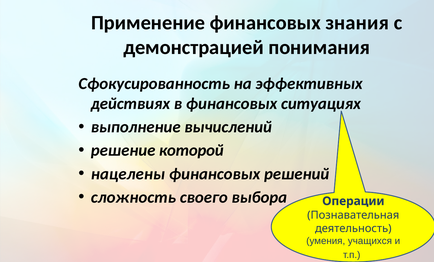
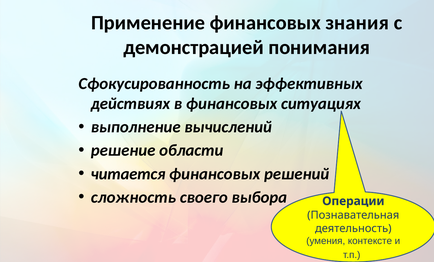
которой: которой -> области
нацелены: нацелены -> читается
учащихся: учащихся -> контексте
